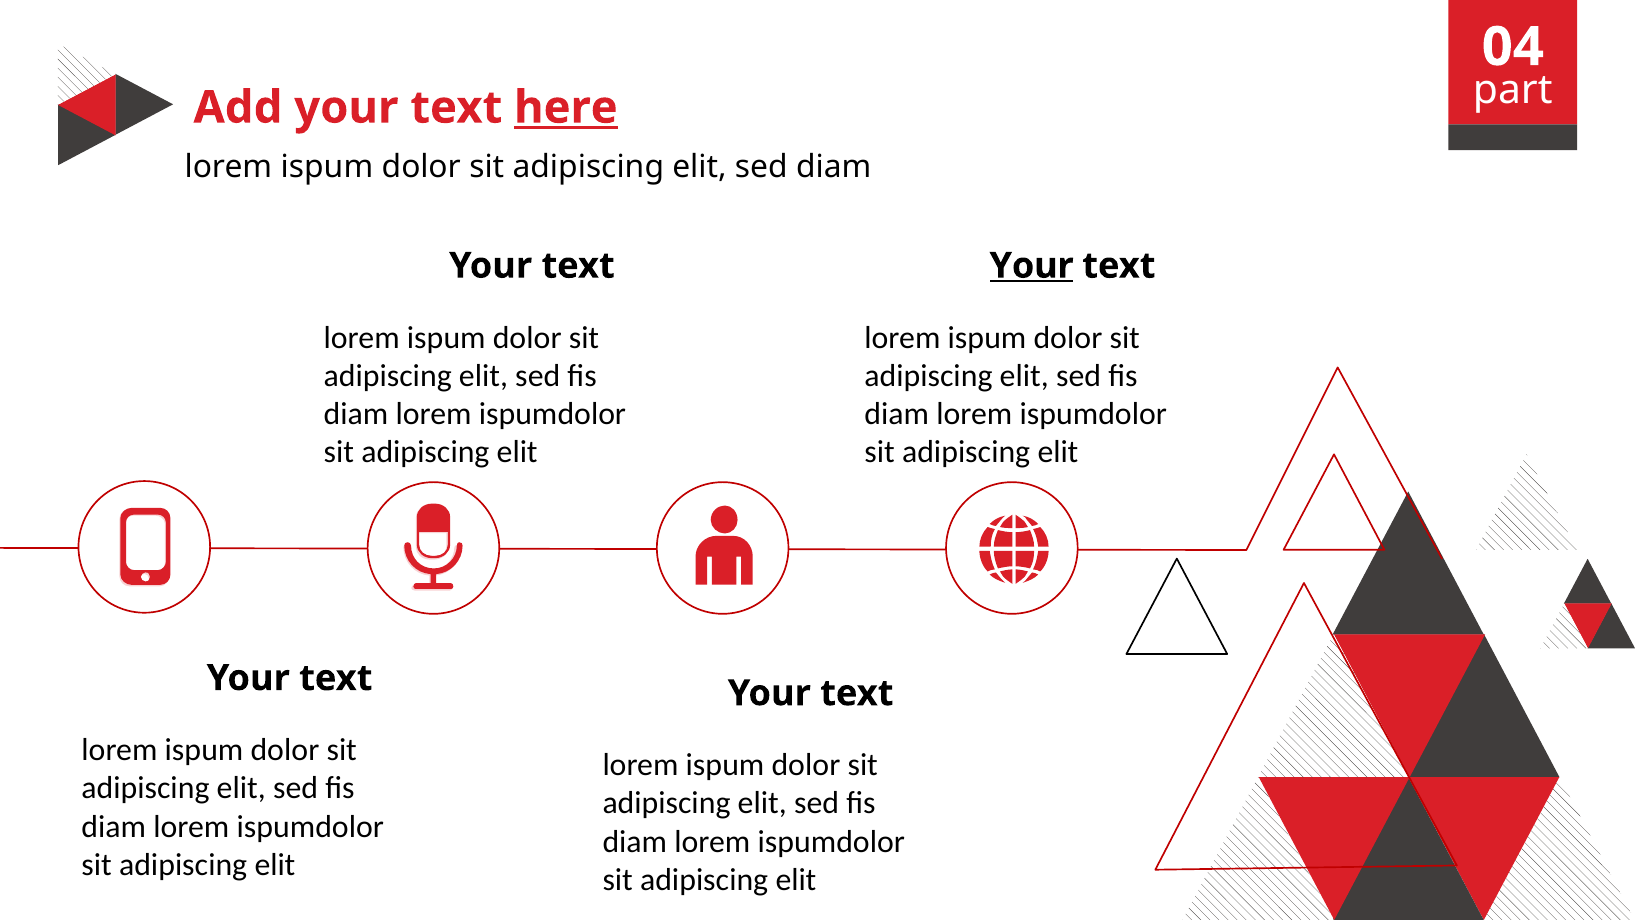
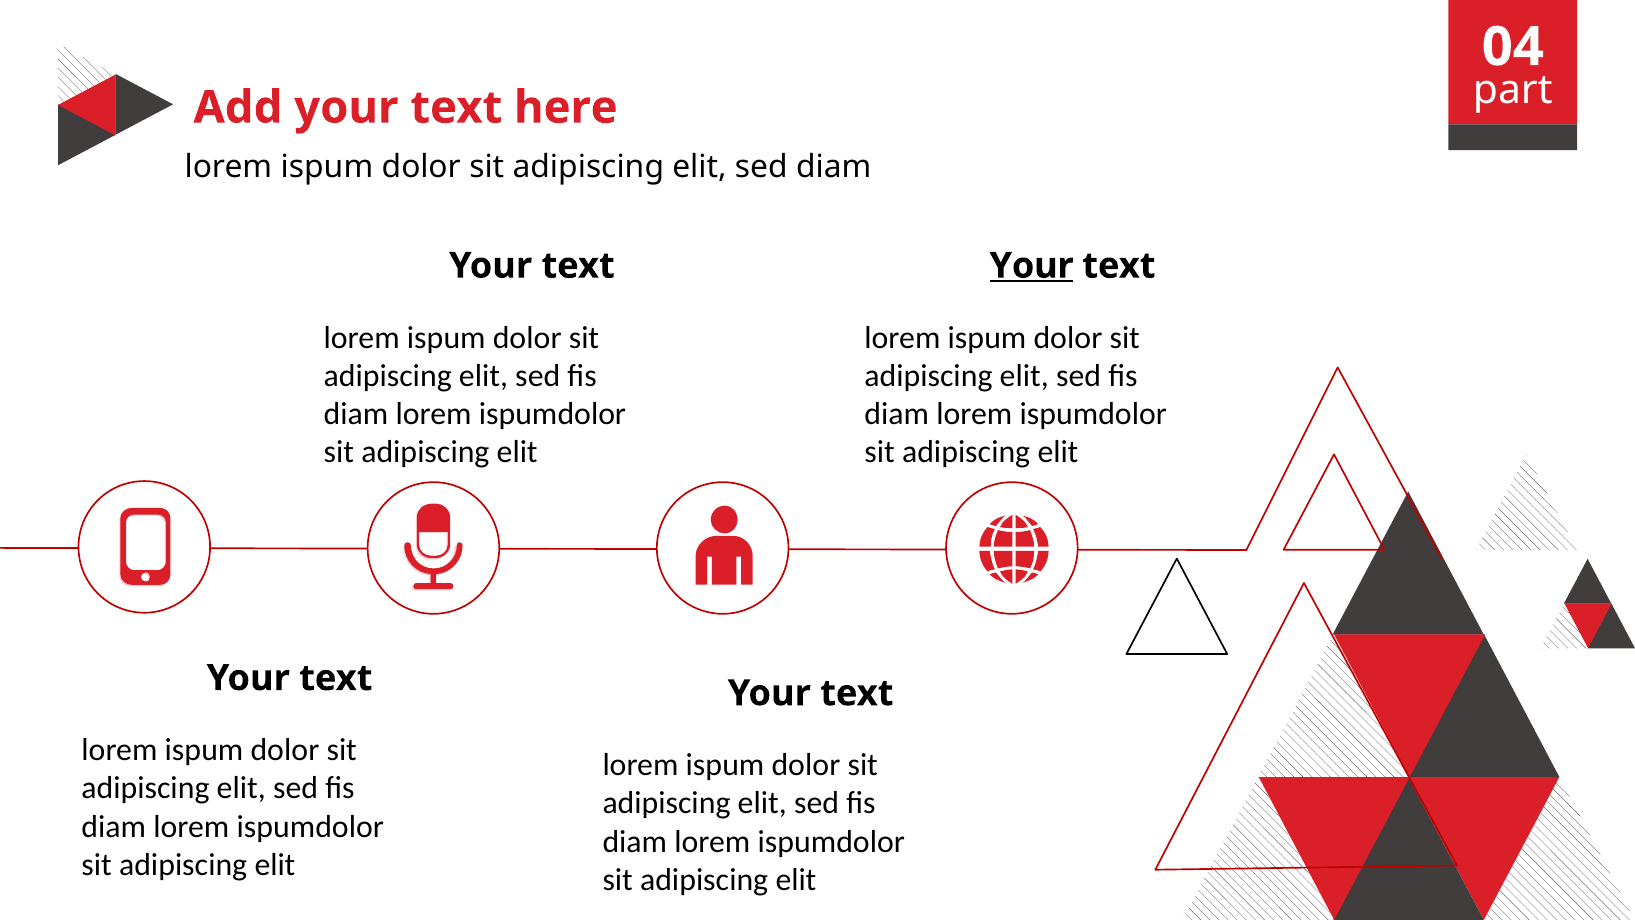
here underline: present -> none
